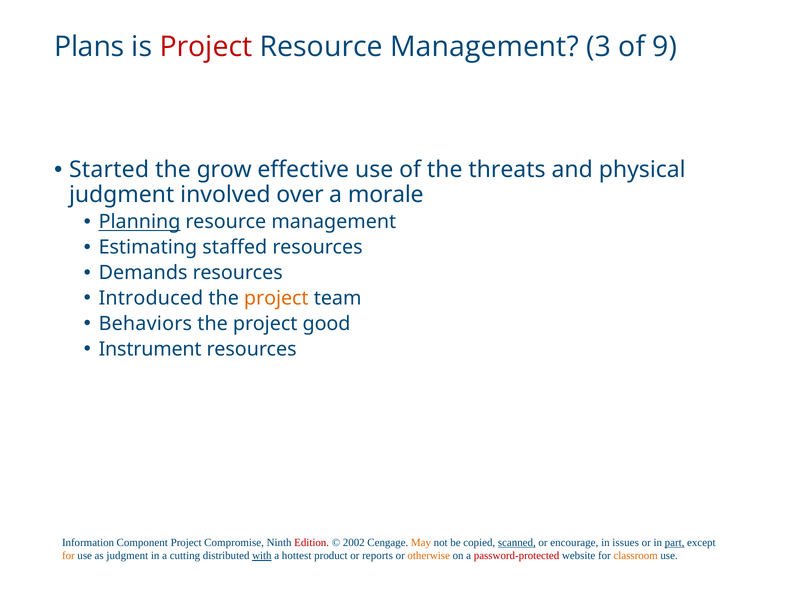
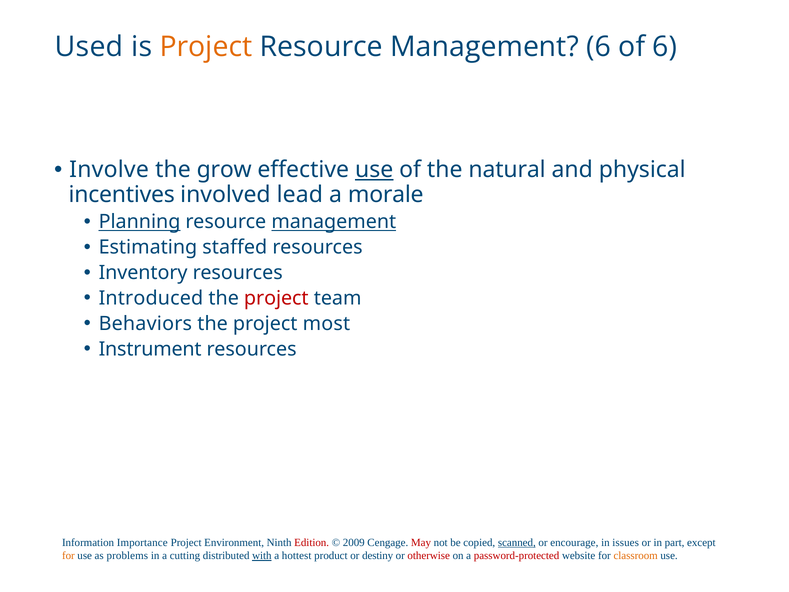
Plans: Plans -> Used
Project at (206, 47) colour: red -> orange
Management 3: 3 -> 6
of 9: 9 -> 6
Started: Started -> Involve
use at (374, 170) underline: none -> present
threats: threats -> natural
judgment at (122, 195): judgment -> incentives
over: over -> lead
management at (334, 222) underline: none -> present
Demands: Demands -> Inventory
project at (276, 298) colour: orange -> red
good: good -> most
Component: Component -> Importance
Compromise: Compromise -> Environment
2002: 2002 -> 2009
May colour: orange -> red
part underline: present -> none
as judgment: judgment -> problems
reports: reports -> destiny
otherwise colour: orange -> red
